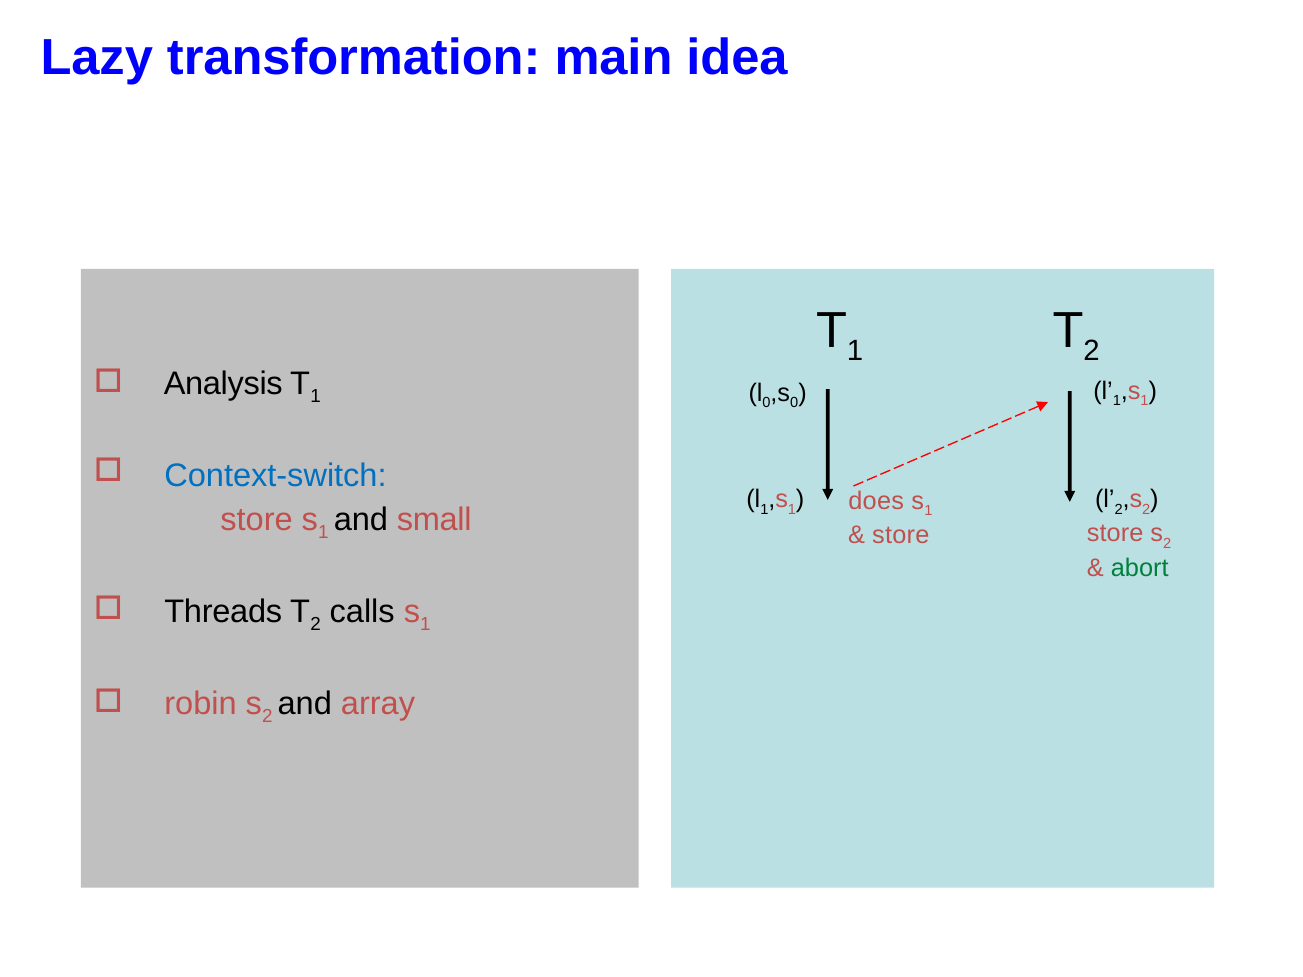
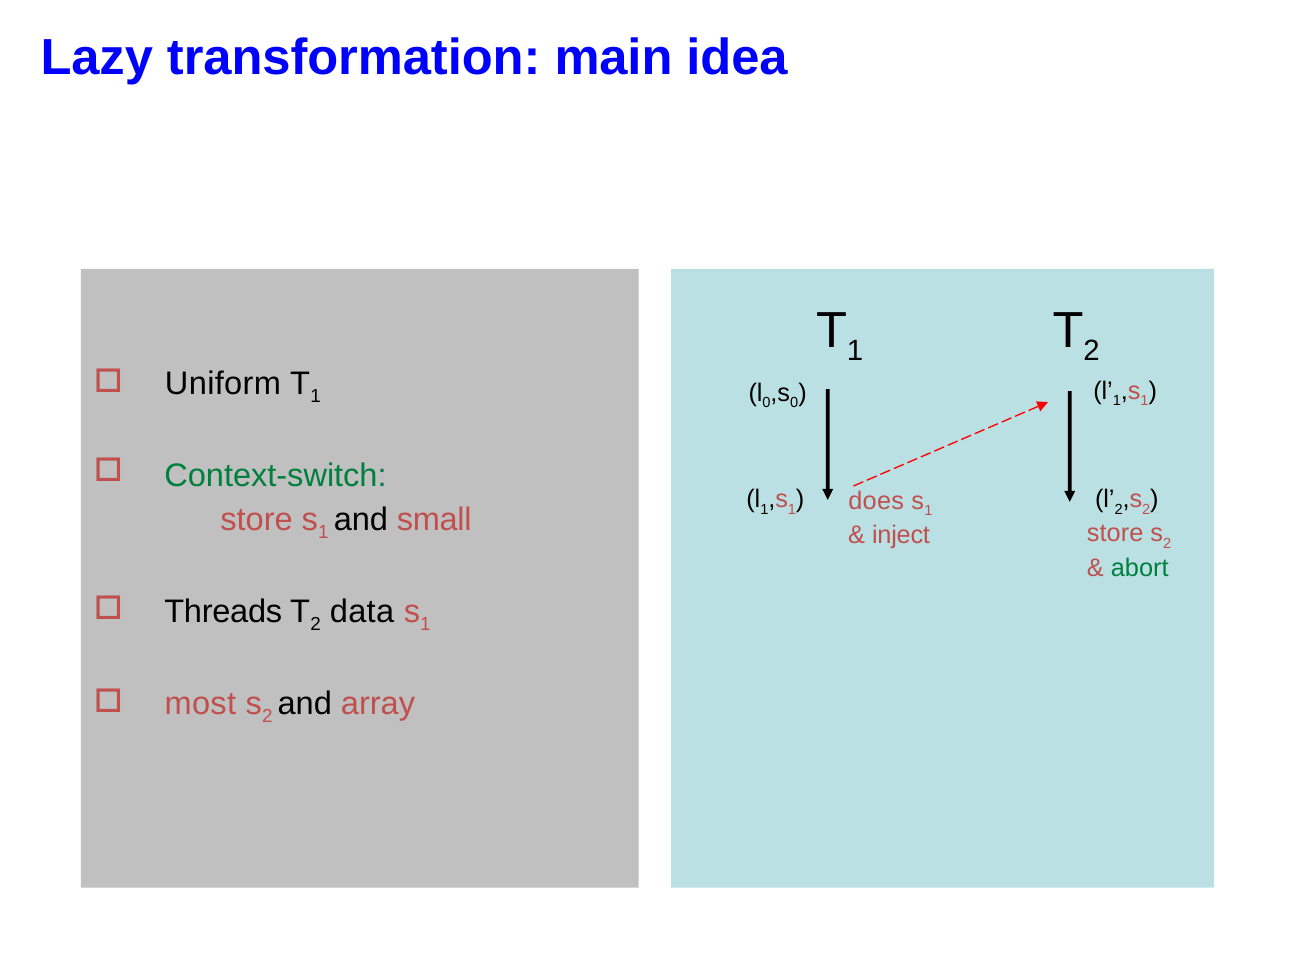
Analysis: Analysis -> Uniform
Context-switch colour: blue -> green
store at (901, 536): store -> inject
calls: calls -> data
robin: robin -> most
